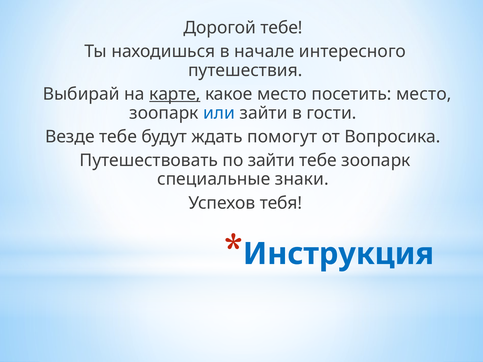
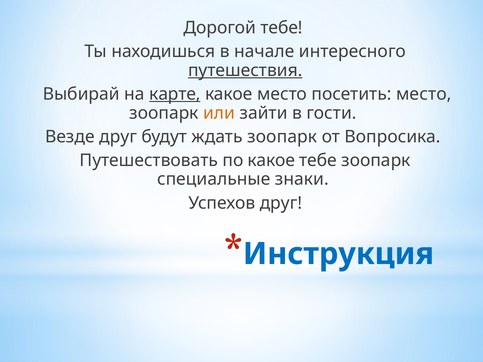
путешествия underline: none -> present
или colour: blue -> orange
Везде тебе: тебе -> друг
ждать помогут: помогут -> зоопарк
по зайти: зайти -> какое
Успехов тебя: тебя -> друг
